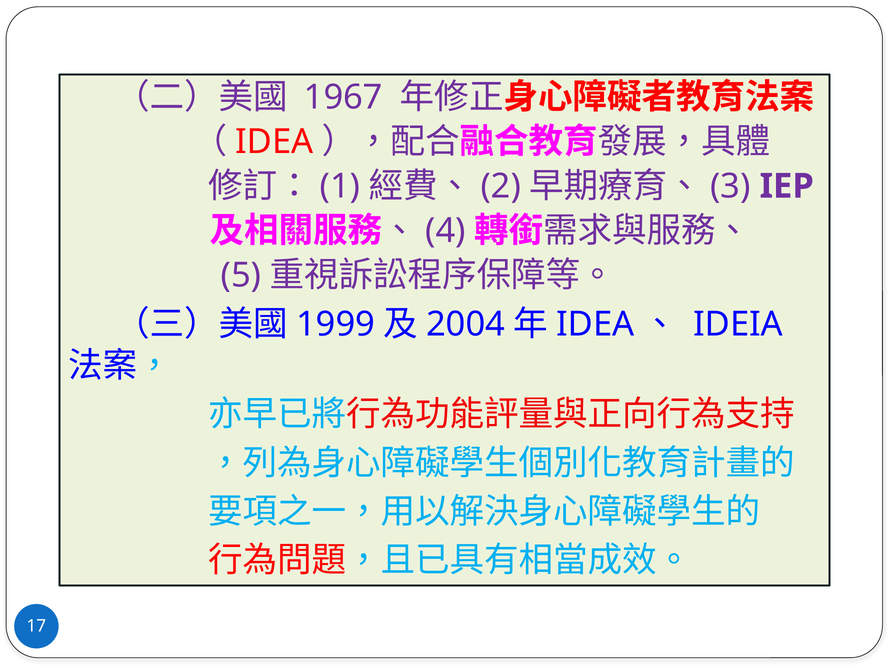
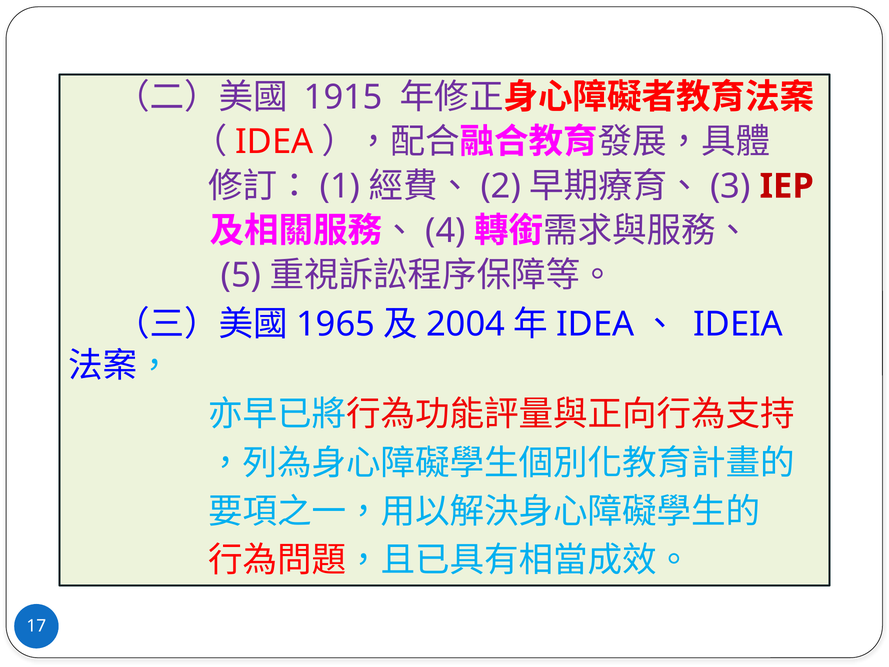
1967: 1967 -> 1915
IEP colour: purple -> red
1999: 1999 -> 1965
